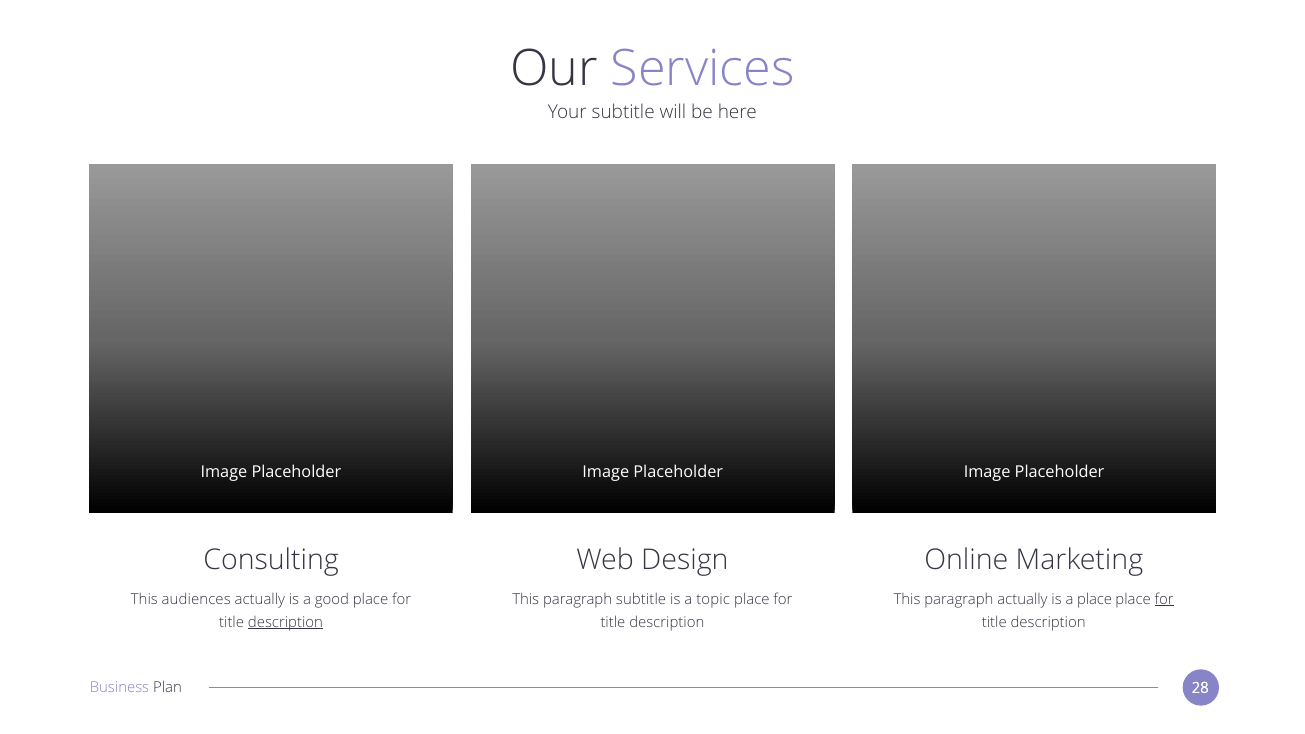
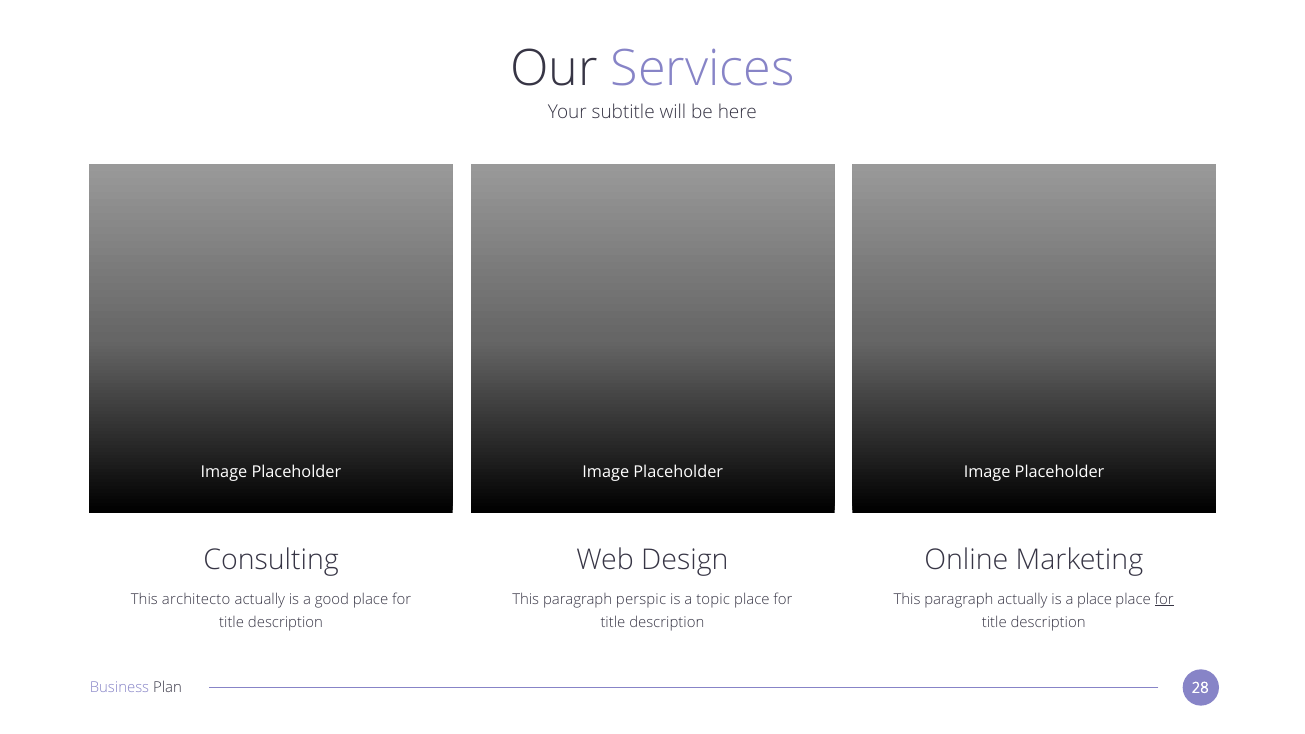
audiences: audiences -> architecto
paragraph subtitle: subtitle -> perspic
description at (285, 623) underline: present -> none
